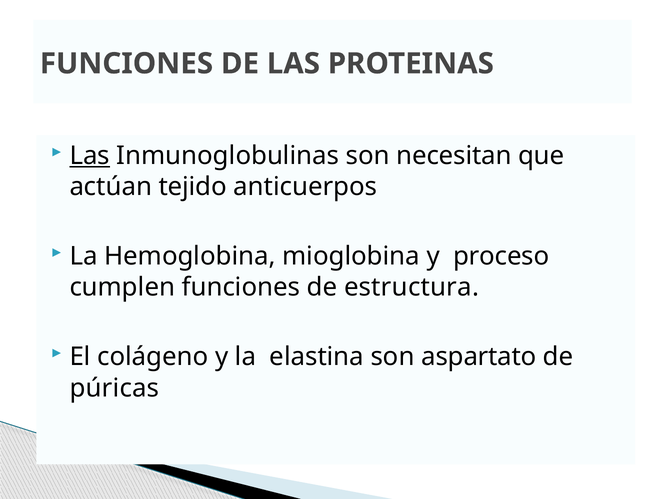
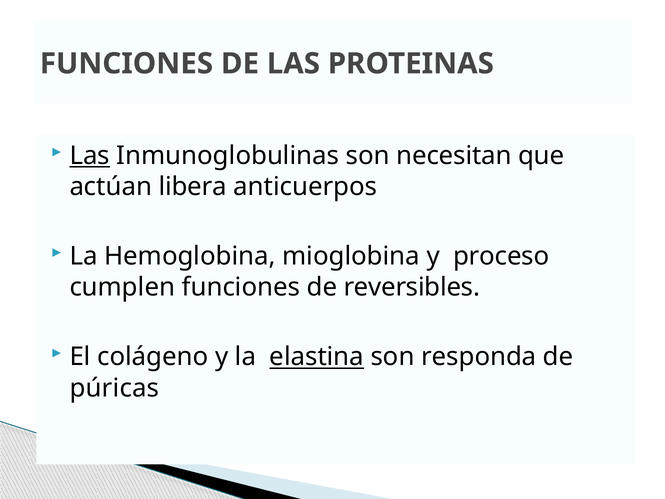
tejido: tejido -> libera
estructura: estructura -> reversibles
elastina underline: none -> present
aspartato: aspartato -> responda
